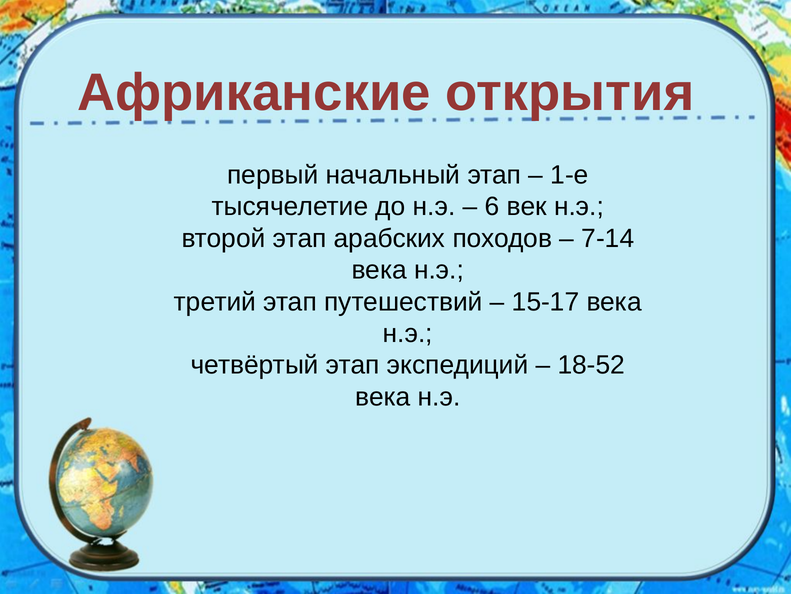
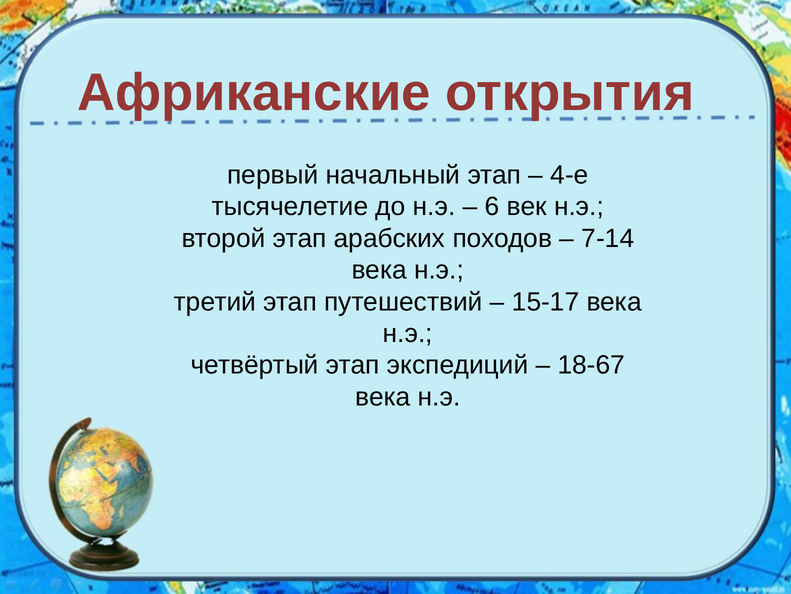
1-е: 1-е -> 4-е
18-52: 18-52 -> 18-67
